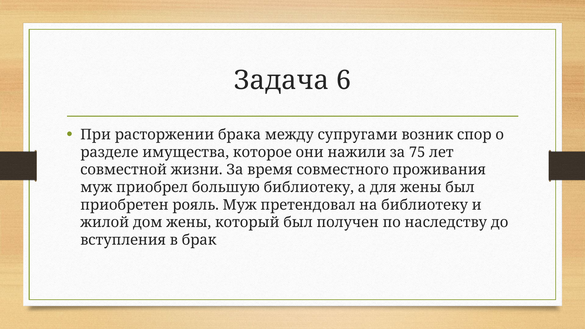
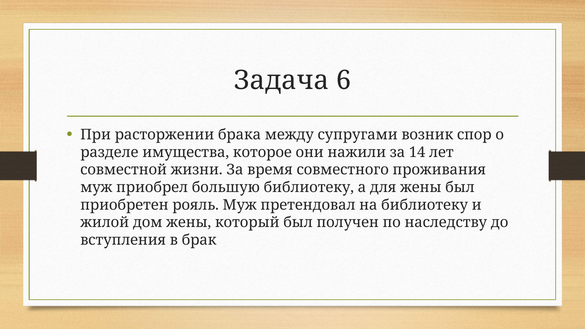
75: 75 -> 14
